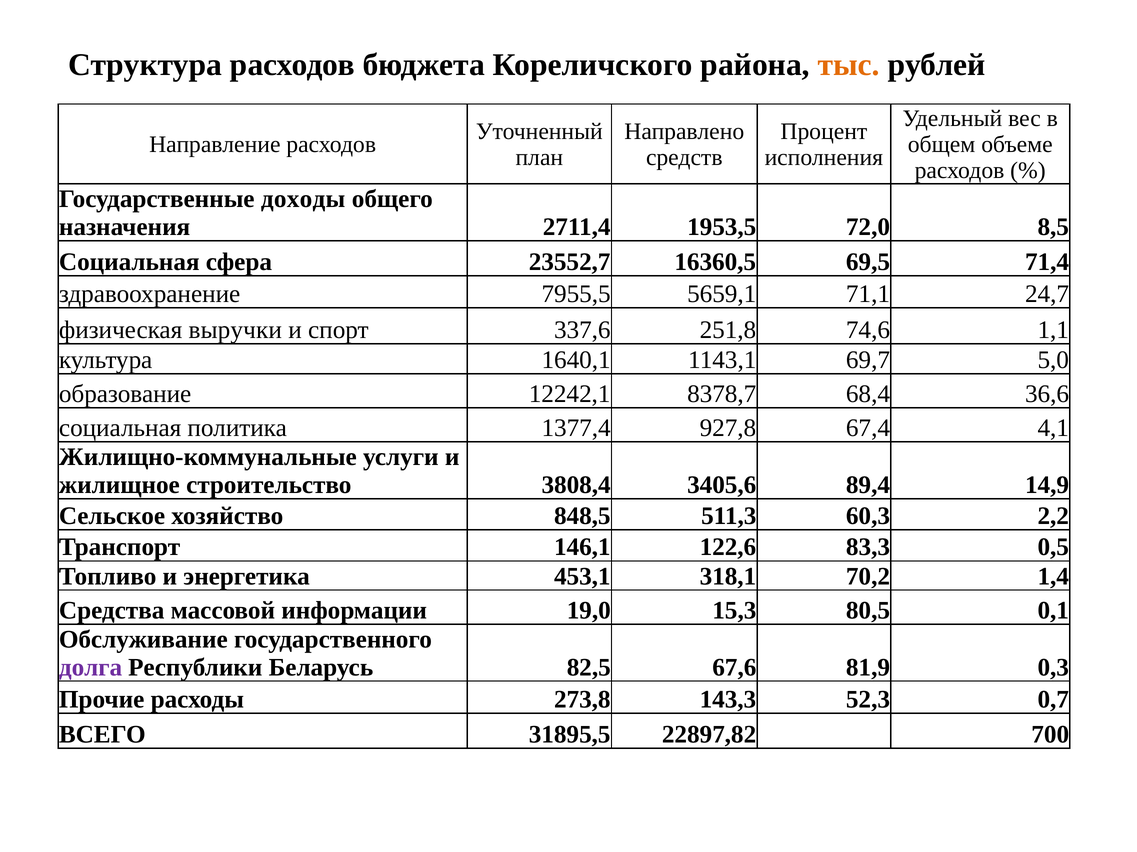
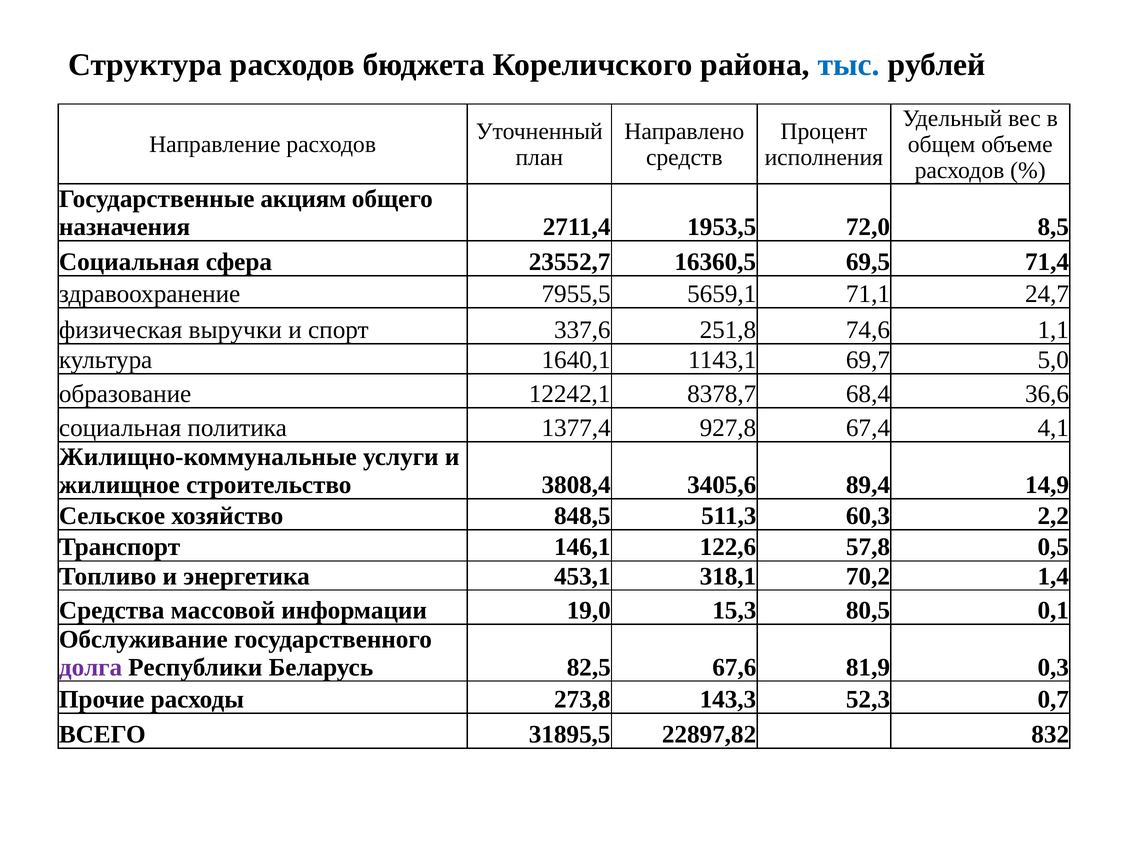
тыс colour: orange -> blue
доходы: доходы -> акциям
83,3: 83,3 -> 57,8
700: 700 -> 832
